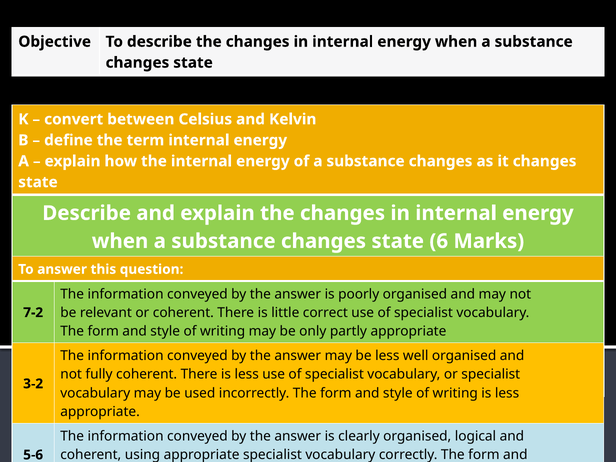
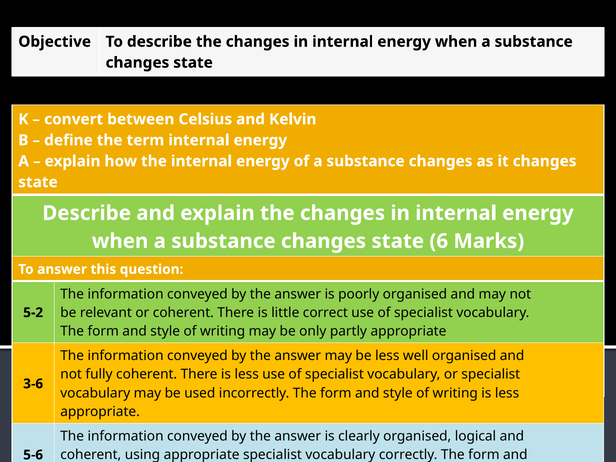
7-2: 7-2 -> 5-2
3-2: 3-2 -> 3-6
